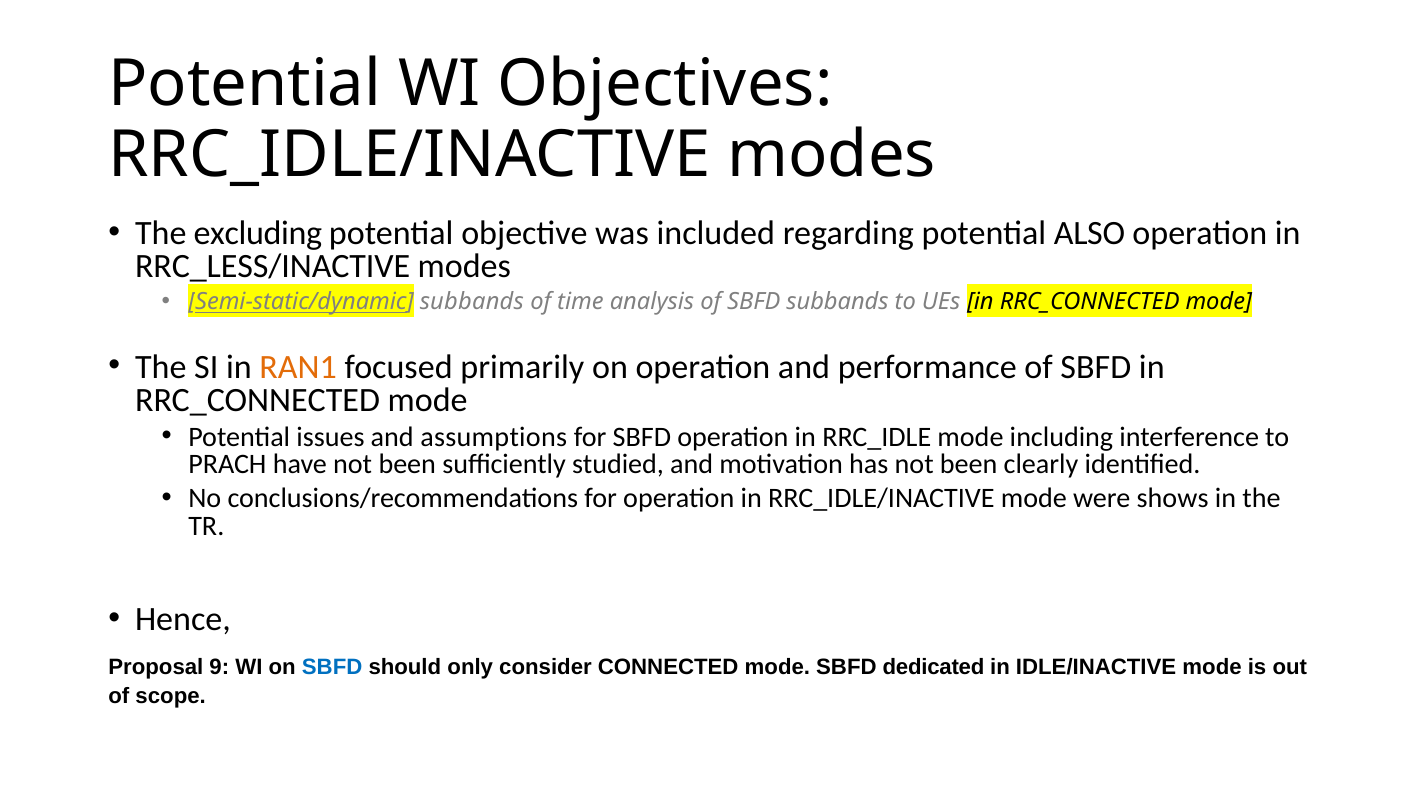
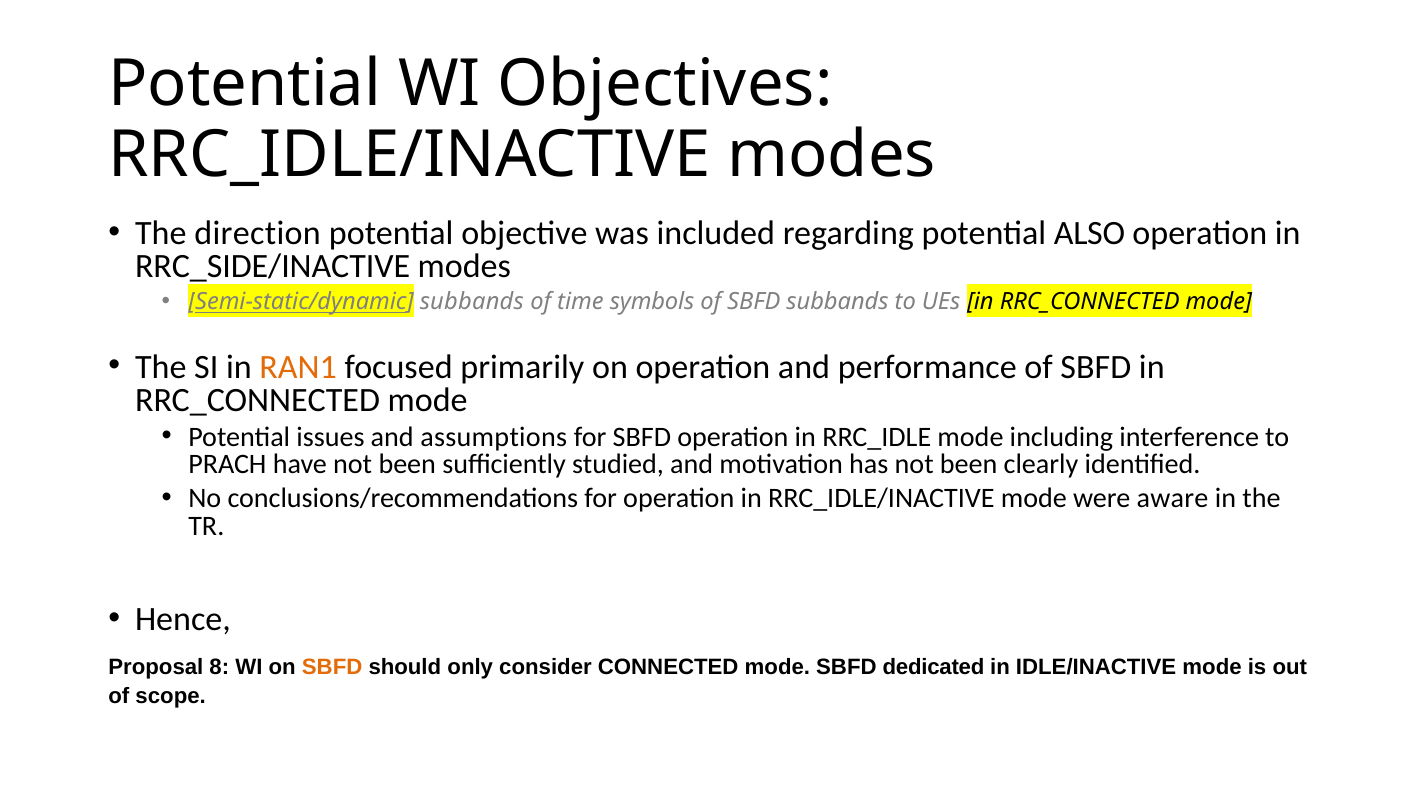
excluding: excluding -> direction
RRC_LESS/INACTIVE: RRC_LESS/INACTIVE -> RRC_SIDE/INACTIVE
analysis: analysis -> symbols
shows: shows -> aware
9: 9 -> 8
SBFD at (332, 667) colour: blue -> orange
